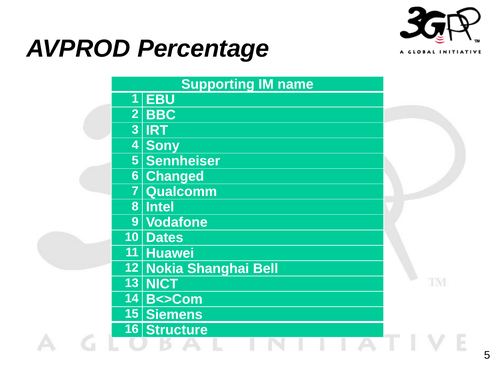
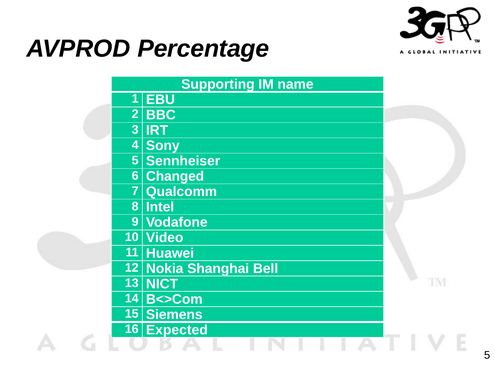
Dates: Dates -> Video
Structure: Structure -> Expected
